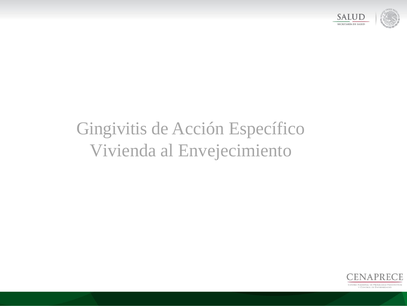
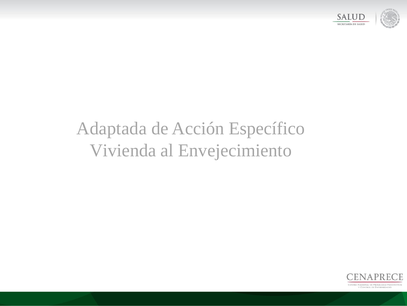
Gingivitis: Gingivitis -> Adaptada
